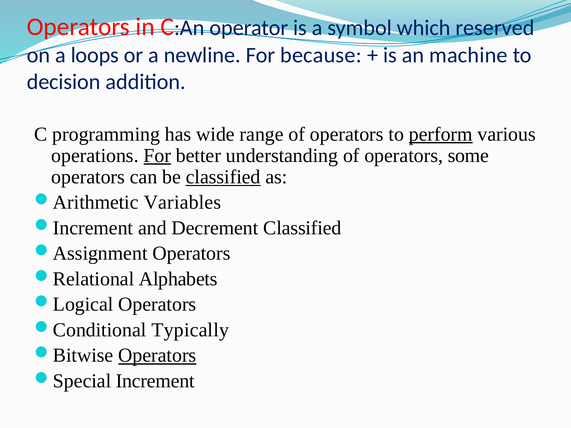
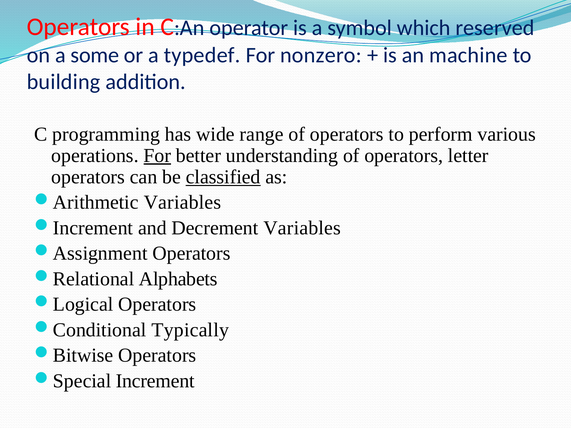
loops: loops -> some
newline: newline -> typedef
because: because -> nonzero
decision: decision -> building
perform underline: present -> none
some: some -> letter
Decrement Classified: Classified -> Variables
Operators at (157, 356) underline: present -> none
